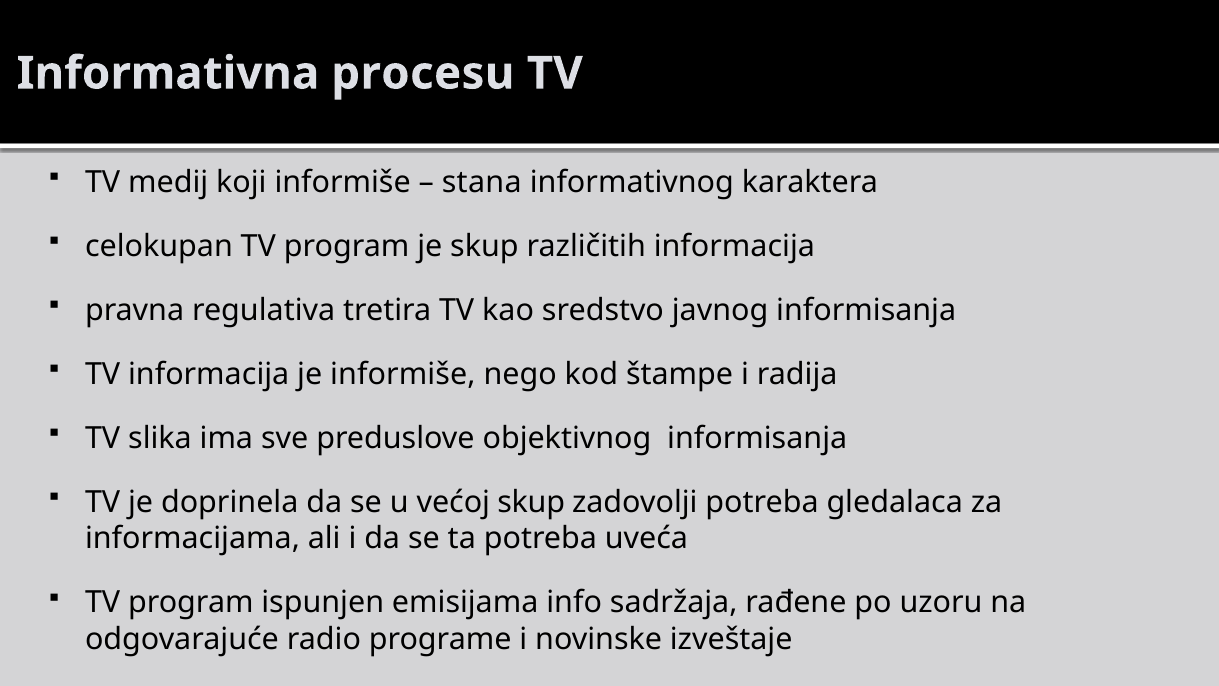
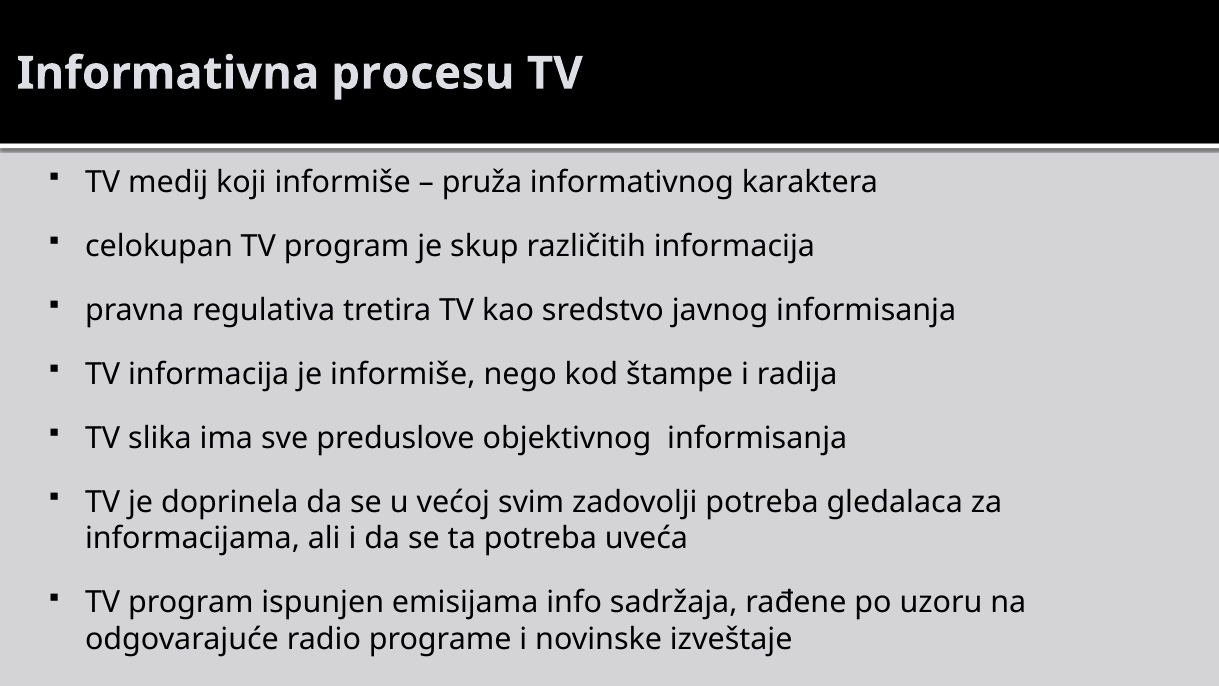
stana: stana -> pruža
većoj skup: skup -> svim
